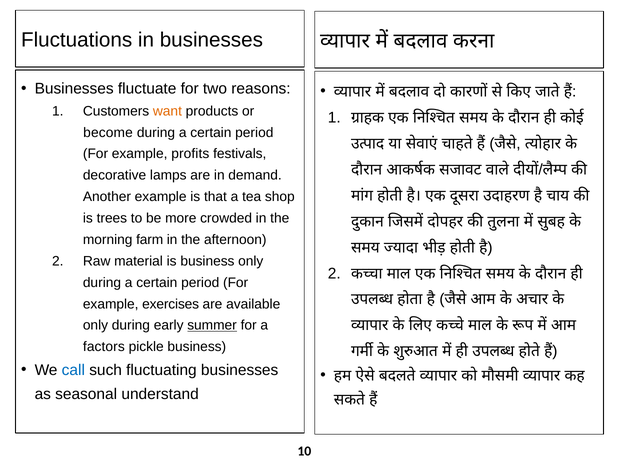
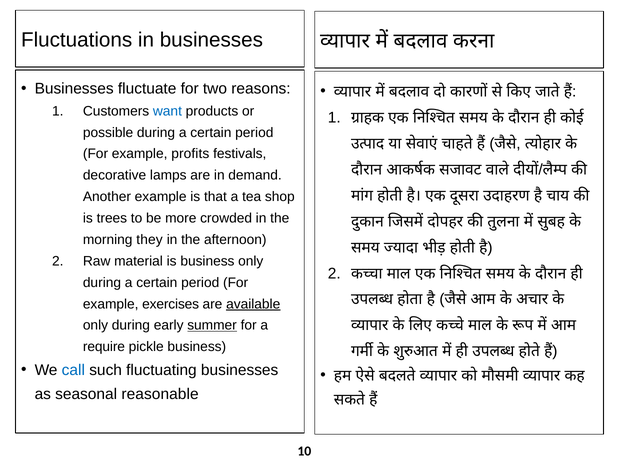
want colour: orange -> blue
become: become -> possible
farm: farm -> they
available underline: none -> present
factors: factors -> require
understand: understand -> reasonable
